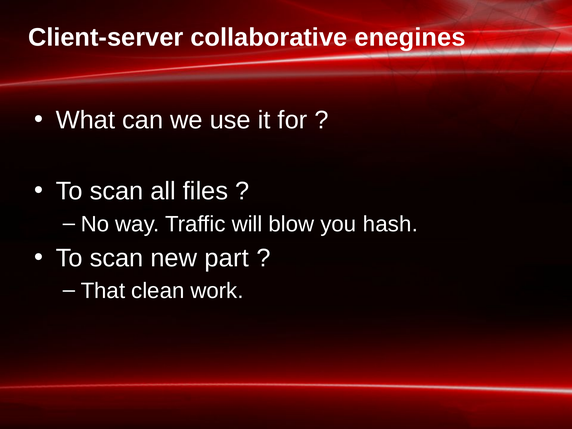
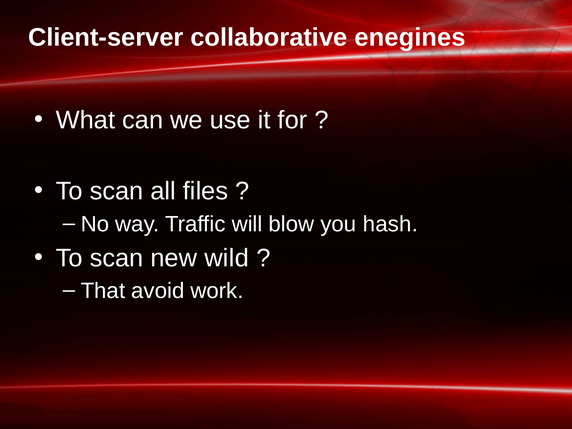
part: part -> wild
clean: clean -> avoid
